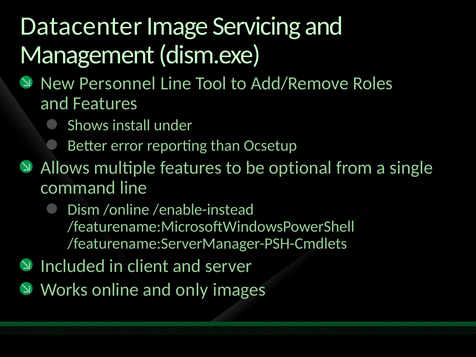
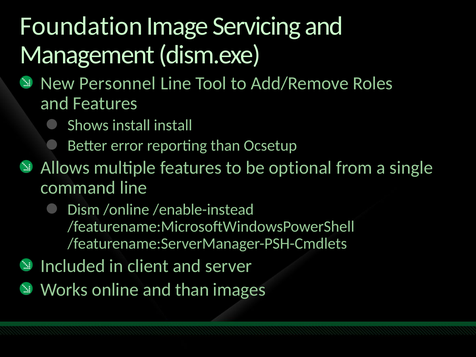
Datacenter: Datacenter -> Foundation
install under: under -> install
and only: only -> than
